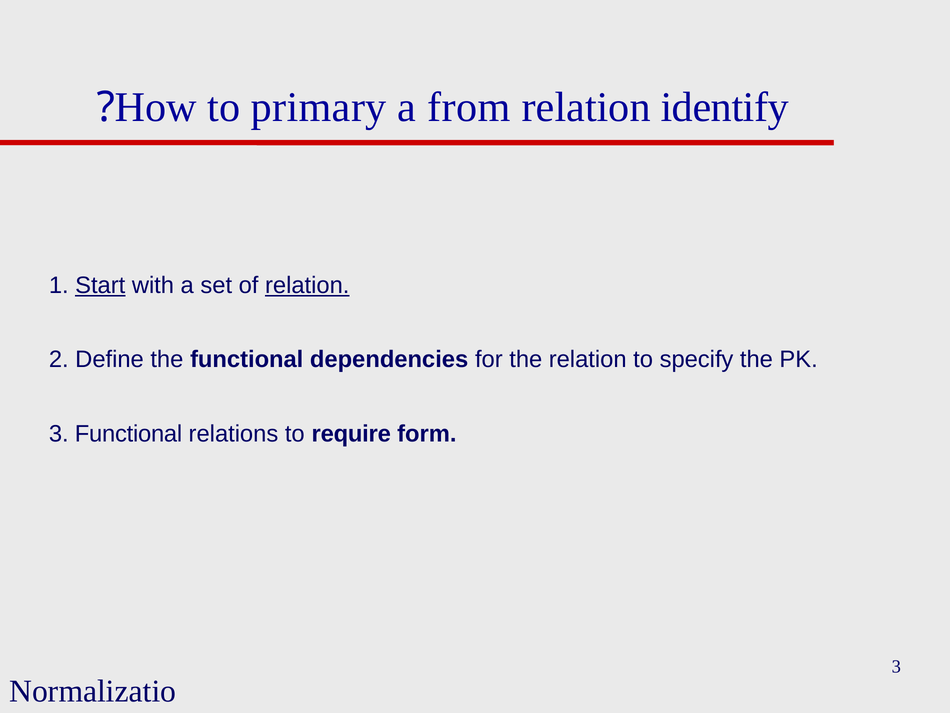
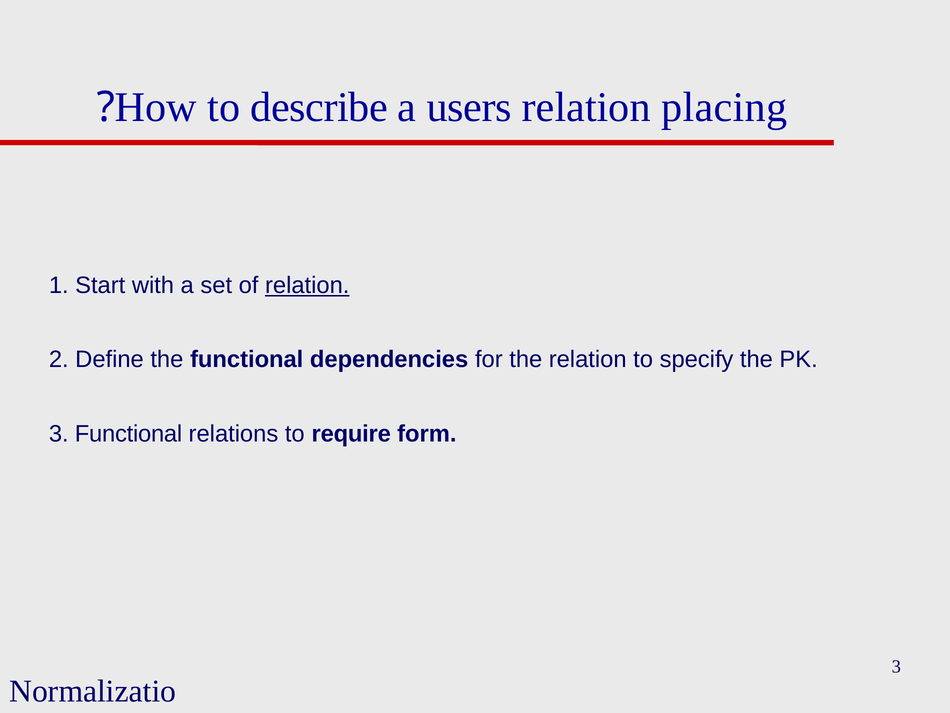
primary: primary -> describe
from: from -> users
identify: identify -> placing
Start underline: present -> none
